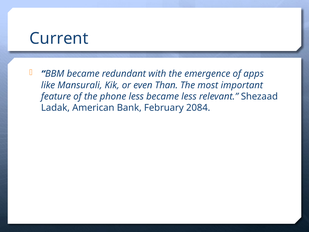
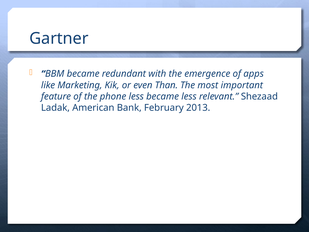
Current: Current -> Gartner
Mansurali: Mansurali -> Marketing
2084: 2084 -> 2013
